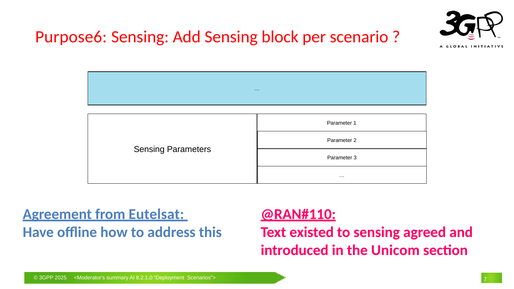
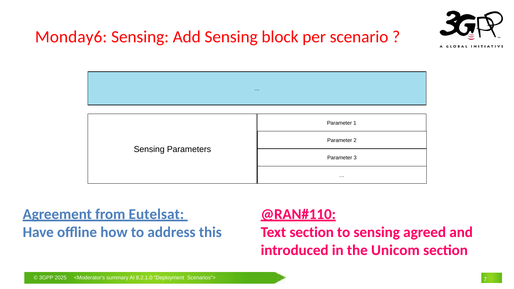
Purpose6: Purpose6 -> Monday6
Text existed: existed -> section
